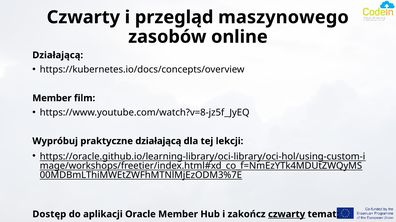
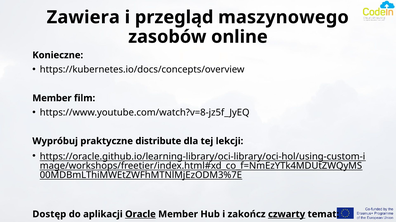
Czwarty at (83, 17): Czwarty -> Zawiera
Działającą at (58, 55): Działającą -> Konieczne
praktyczne działającą: działającą -> distribute
Oracle underline: none -> present
